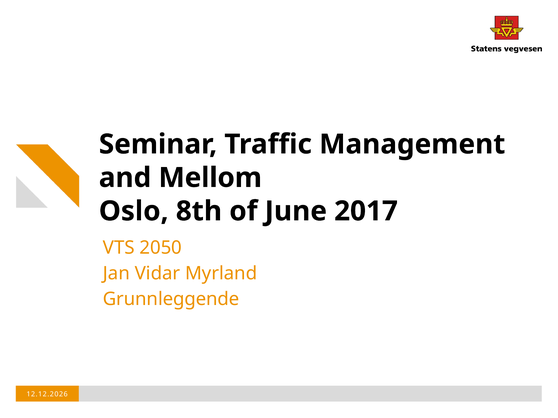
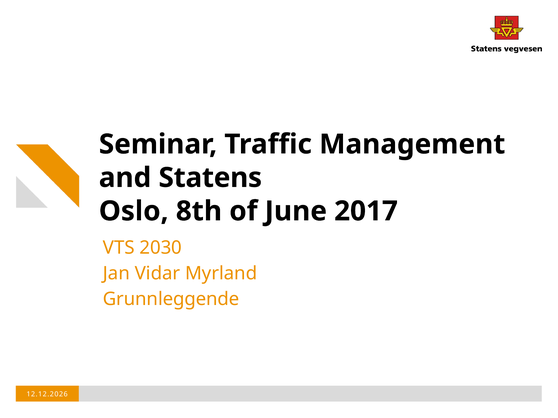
Mellom: Mellom -> Statens
2050: 2050 -> 2030
